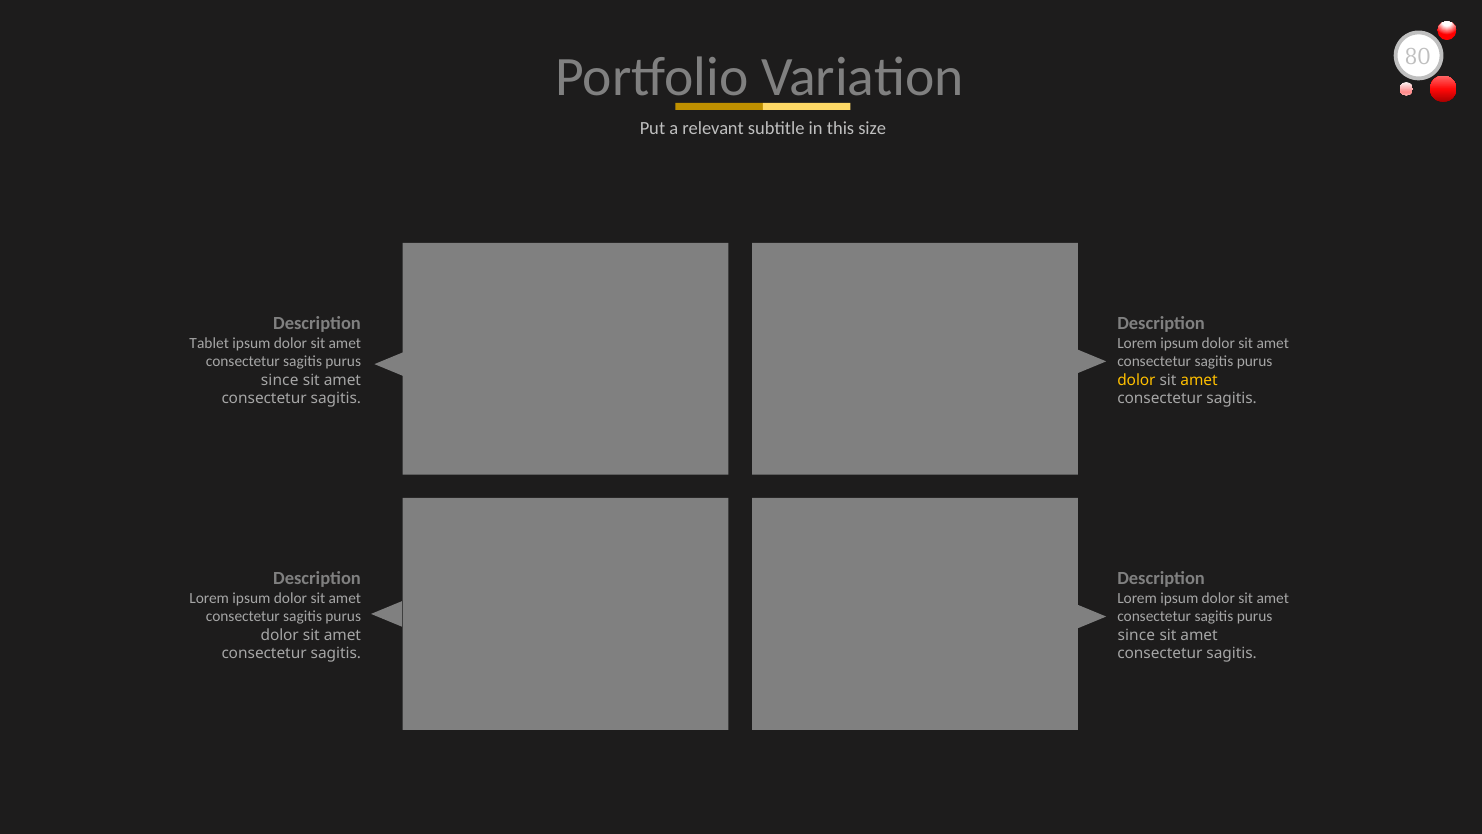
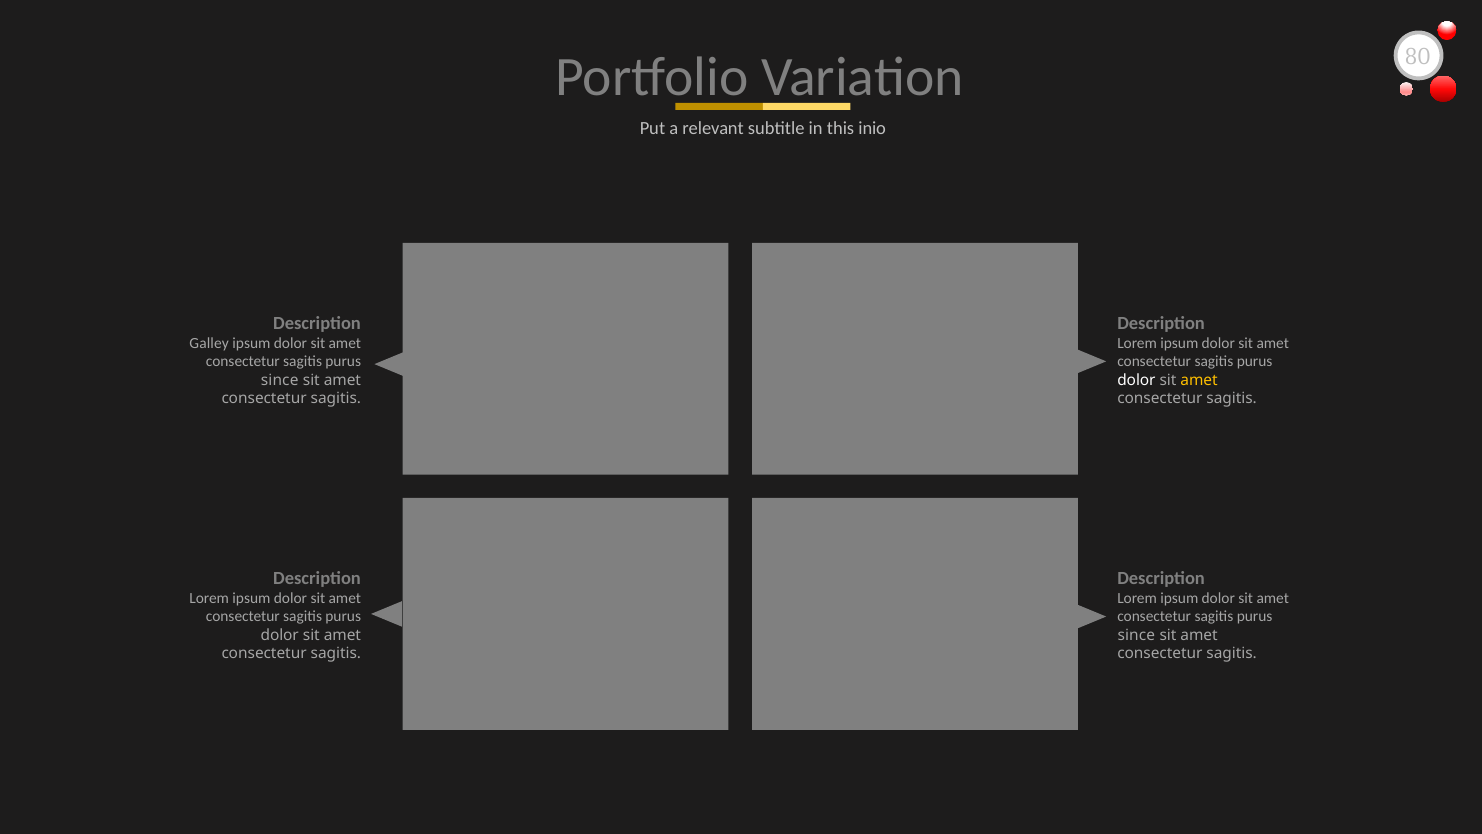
size: size -> inio
Tablet: Tablet -> Galley
dolor at (1136, 380) colour: yellow -> white
